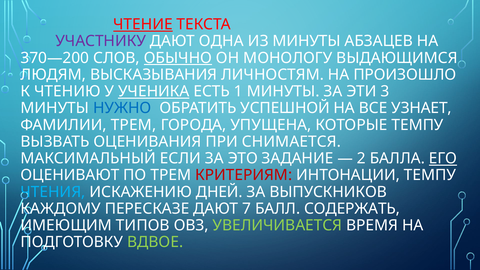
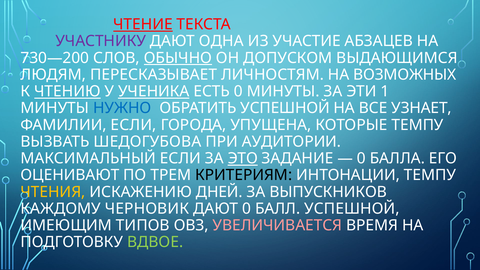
ИЗ МИНУТЫ: МИНУТЫ -> УЧАСТИЕ
370—200: 370—200 -> 730—200
МОНОЛОГУ: МОНОЛОГУ -> ДОПУСКОМ
ВЫСКАЗЫВАНИЯ: ВЫСКАЗЫВАНИЯ -> ПЕРЕСКАЗЫВАЕТ
ПРОИЗОШЛО: ПРОИЗОШЛО -> ВОЗМОЖНЫХ
ЧТЕНИЮ underline: none -> present
ЕСТЬ 1: 1 -> 0
3: 3 -> 1
ФАМИЛИИ ТРЕМ: ТРЕМ -> ЕСЛИ
ОЦЕНИВАНИЯ: ОЦЕНИВАНИЯ -> ШЕДОГУБОВА
СНИМАЕТСЯ: СНИМАЕТСЯ -> АУДИТОРИИ
ЭТО underline: none -> present
2 at (361, 158): 2 -> 0
ЕГО underline: present -> none
КРИТЕРИЯМ colour: red -> black
ЧТЕНИЯ colour: light blue -> yellow
ПЕРЕСКАЗЕ: ПЕРЕСКАЗЕ -> ЧЕРНОВИК
ДАЮТ 7: 7 -> 0
БАЛЛ СОДЕРЖАТЬ: СОДЕРЖАТЬ -> УСПЕШНОЙ
УВЕЛИЧИВАЕТСЯ colour: light green -> pink
